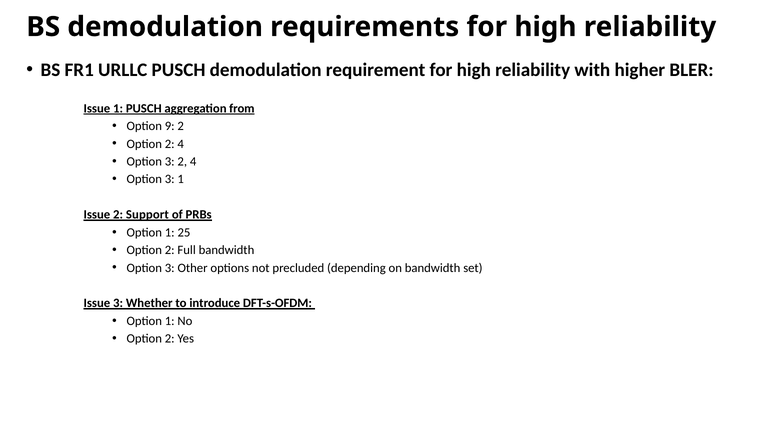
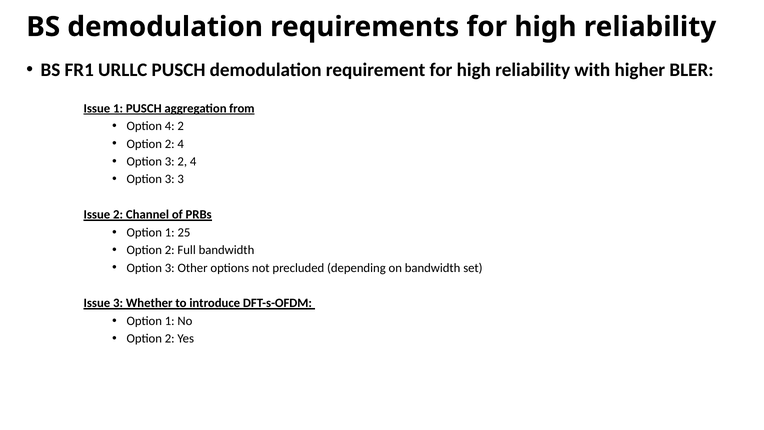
Option 9: 9 -> 4
3 1: 1 -> 3
Support: Support -> Channel
